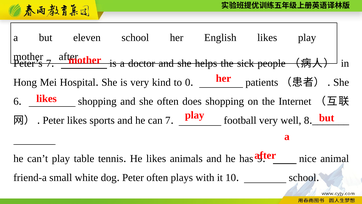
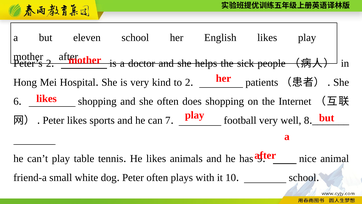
7 at (49, 63): 7 -> 2
to 0: 0 -> 2
